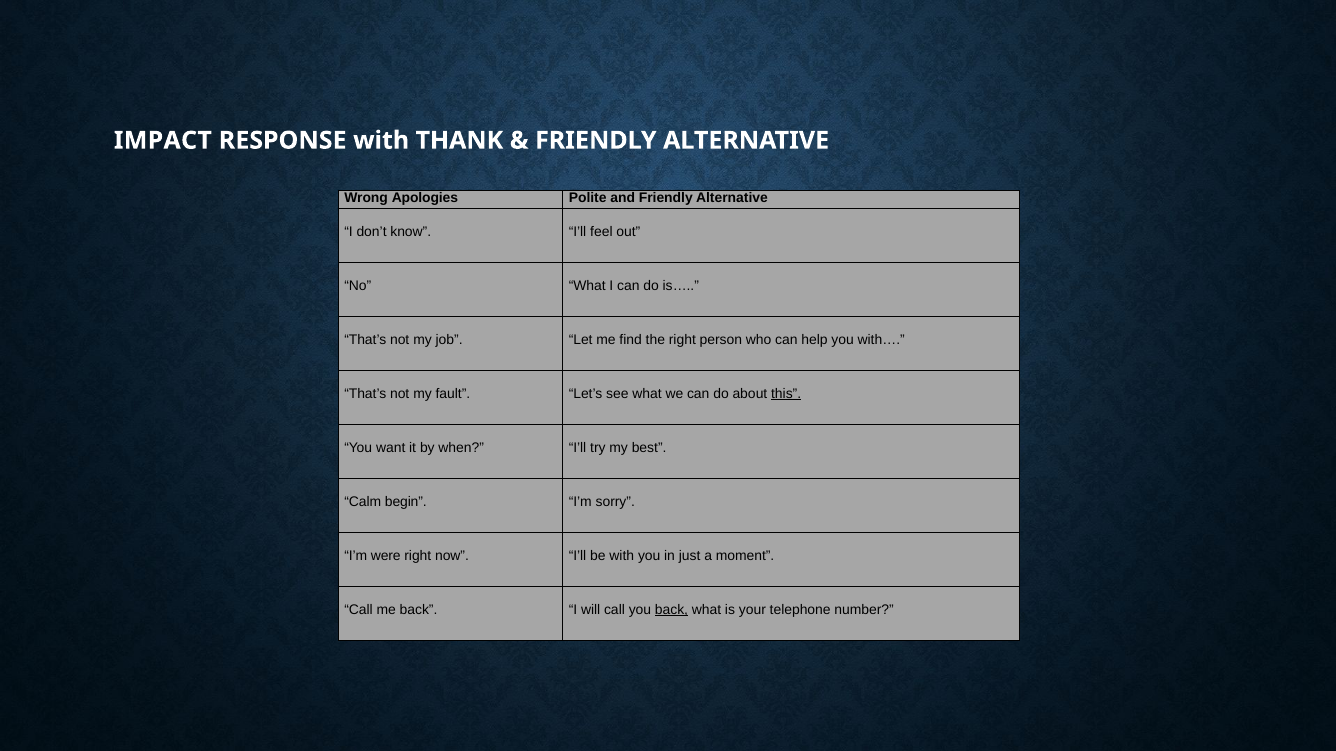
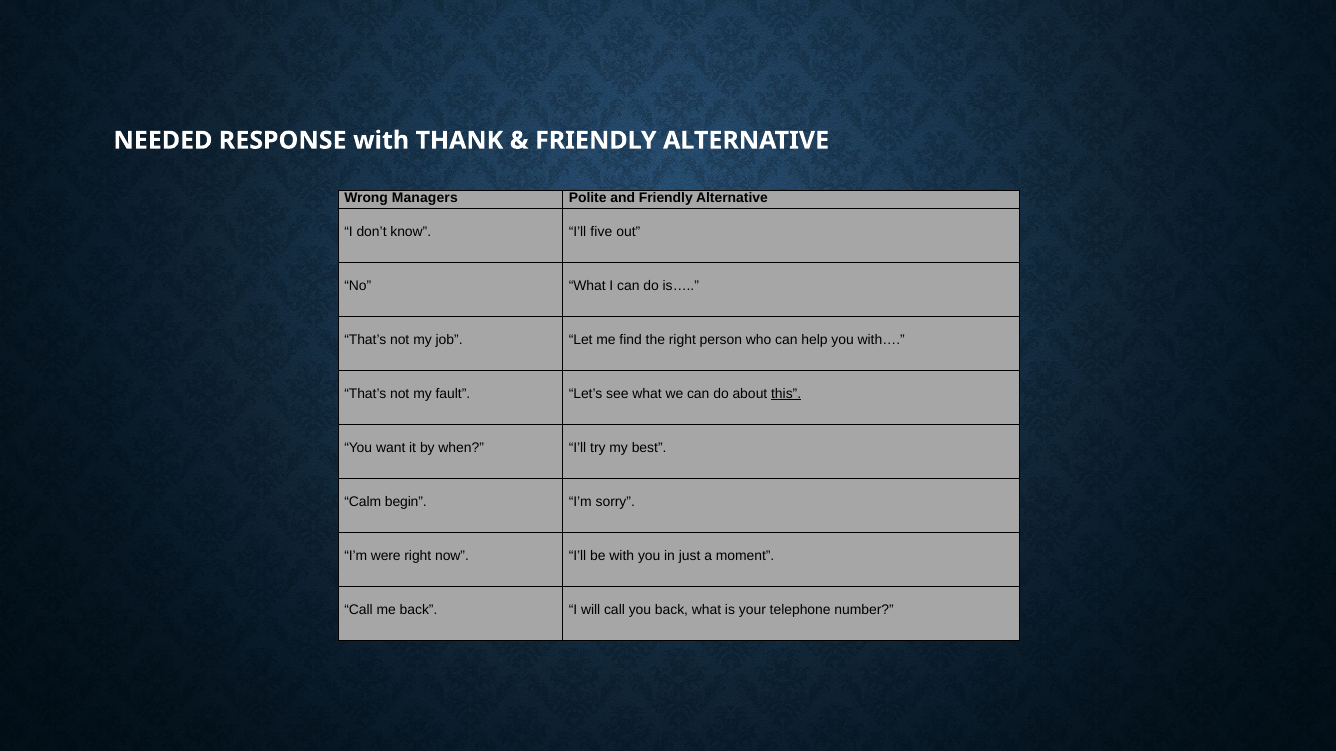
IMPACT: IMPACT -> NEEDED
Apologies: Apologies -> Managers
feel: feel -> five
back at (671, 610) underline: present -> none
